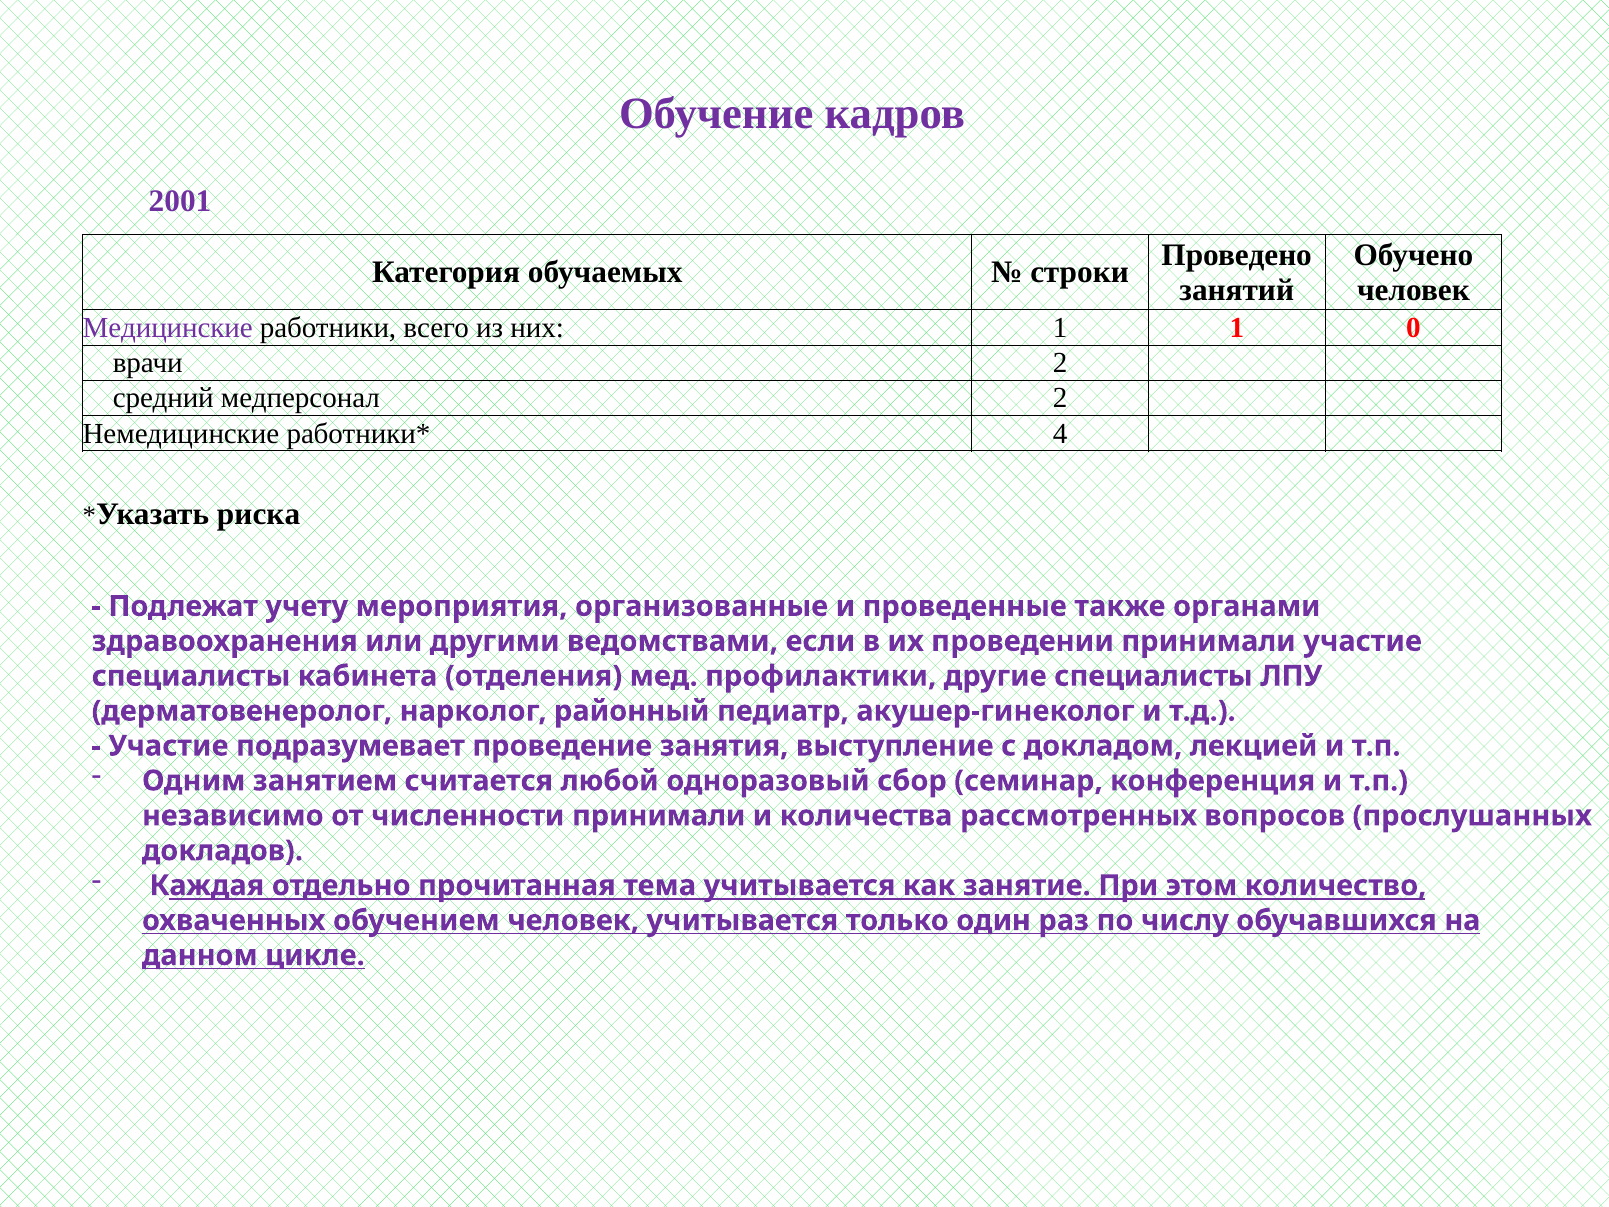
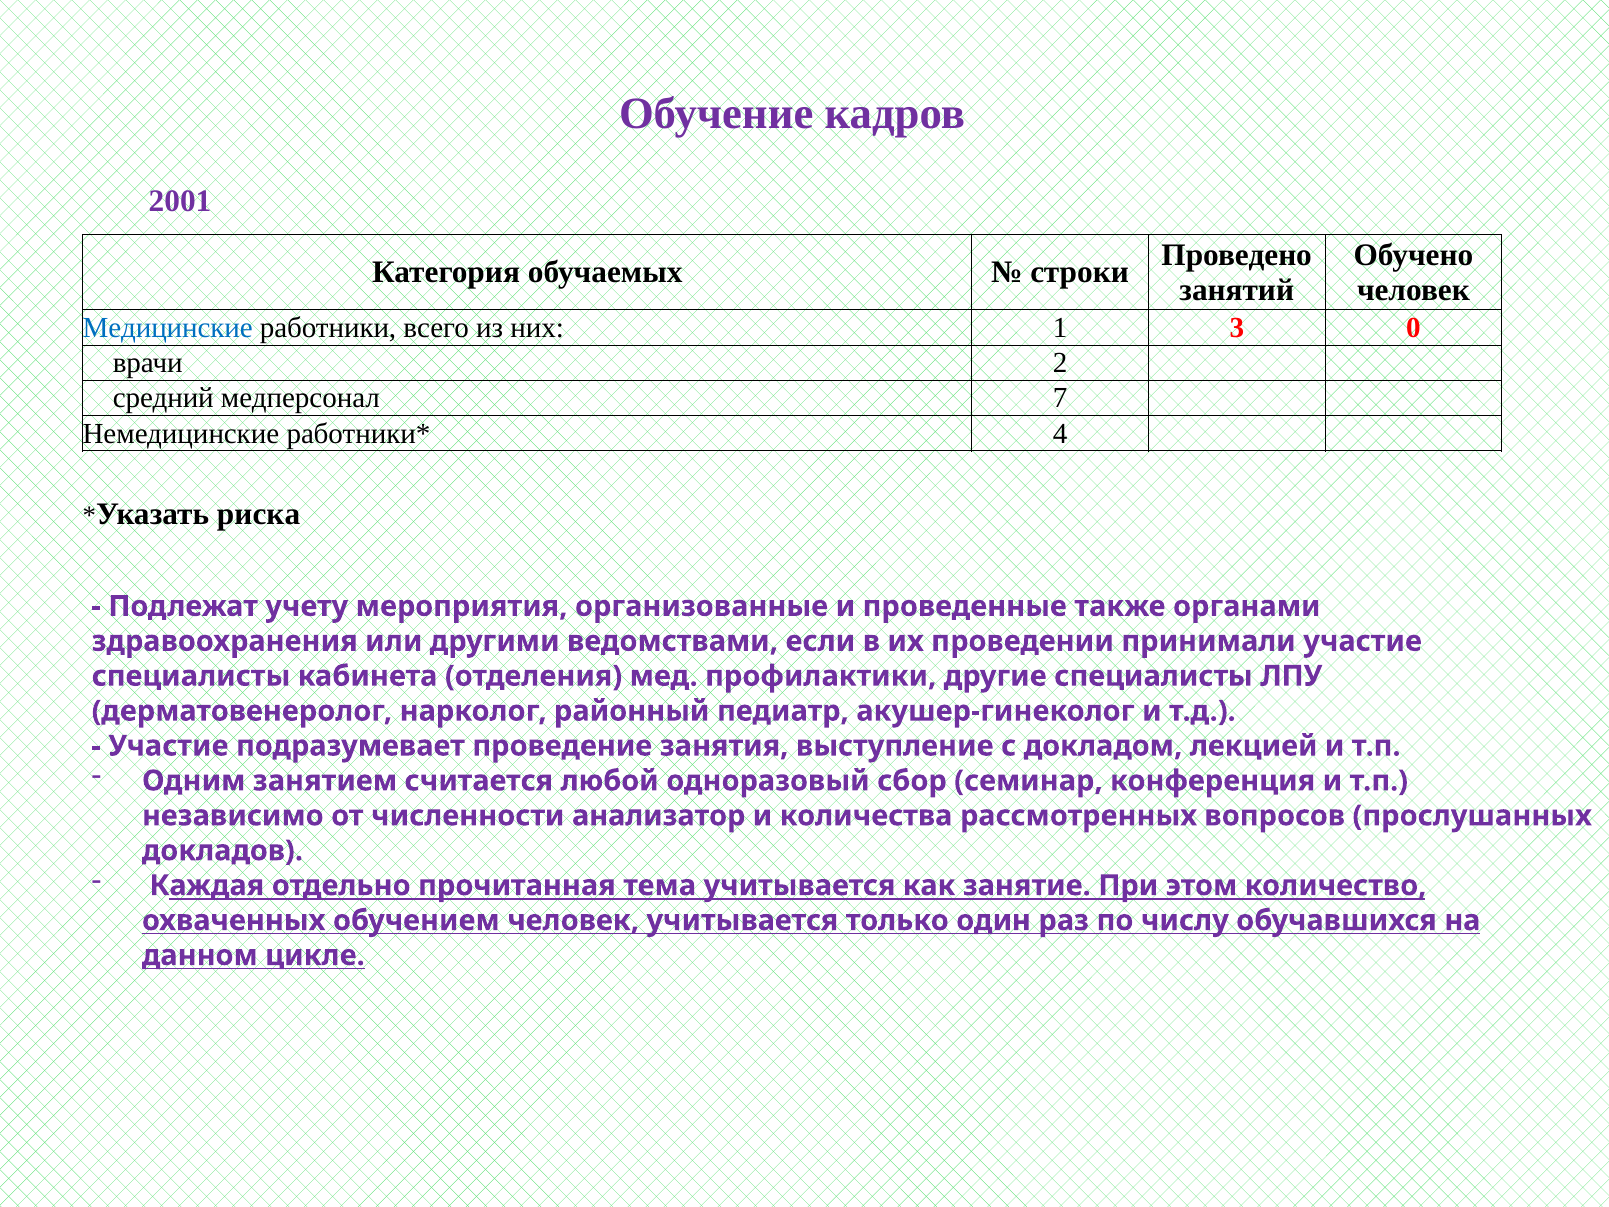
Медицинские colour: purple -> blue
1 1: 1 -> 3
медперсонал 2: 2 -> 7
численности принимали: принимали -> анализатор
